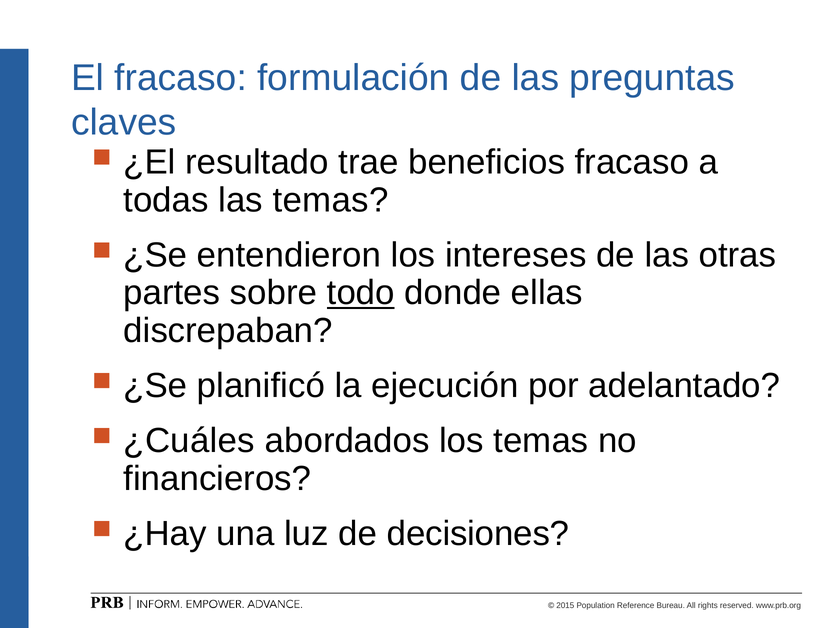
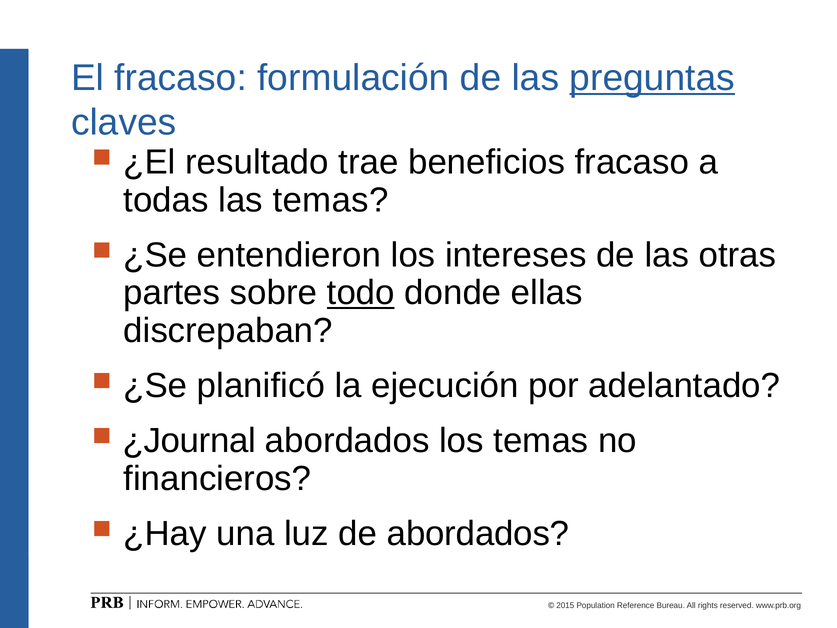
preguntas underline: none -> present
¿Cuáles: ¿Cuáles -> ¿Journal
de decisiones: decisiones -> abordados
